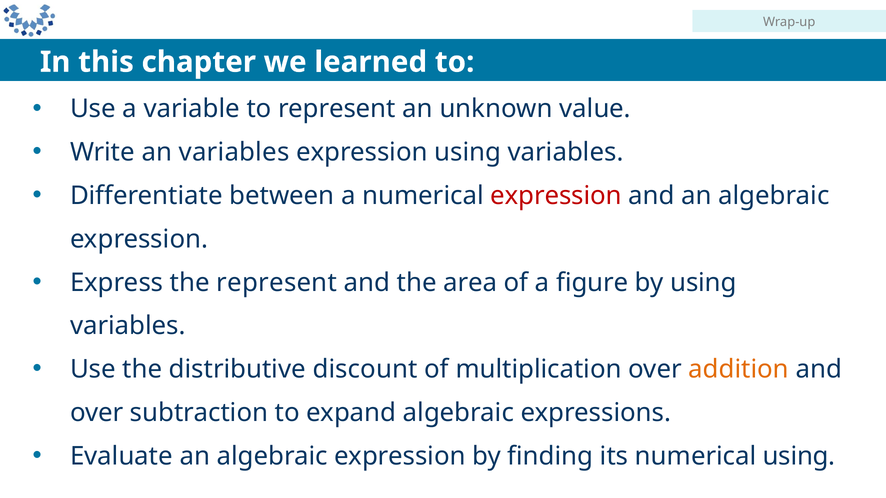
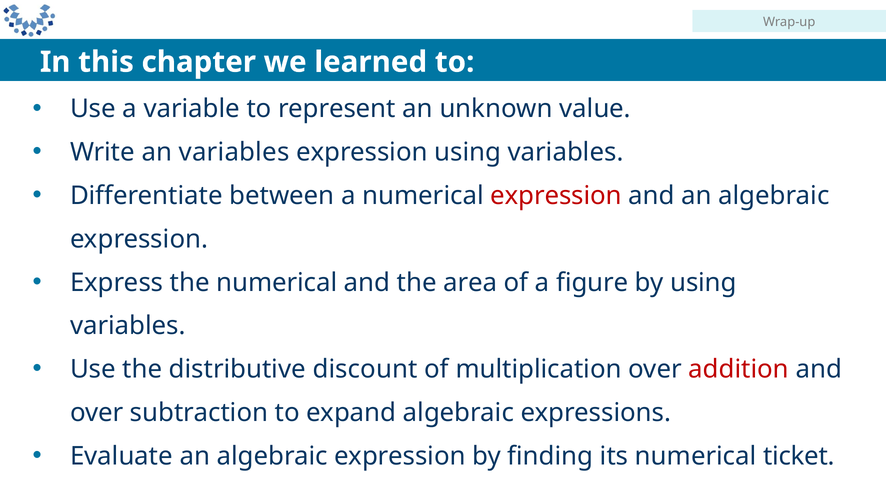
the represent: represent -> numerical
addition colour: orange -> red
numerical using: using -> ticket
